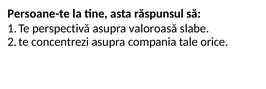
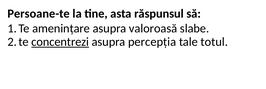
perspectivă: perspectivă -> amenințare
concentrezi underline: none -> present
compania: compania -> percepția
orice: orice -> totul
